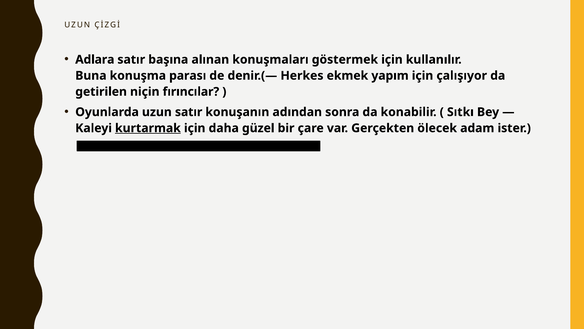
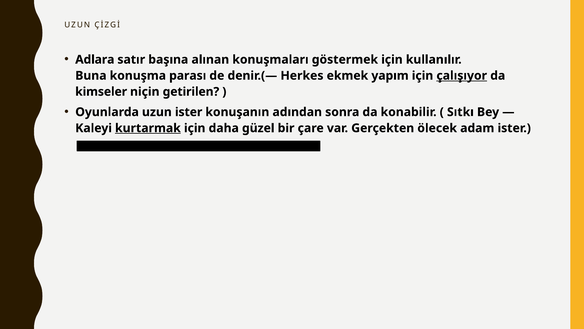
çalışıyor underline: none -> present
getirilen: getirilen -> kimseler
fırıncılar: fırıncılar -> getirilen
uzun satır: satır -> ister
